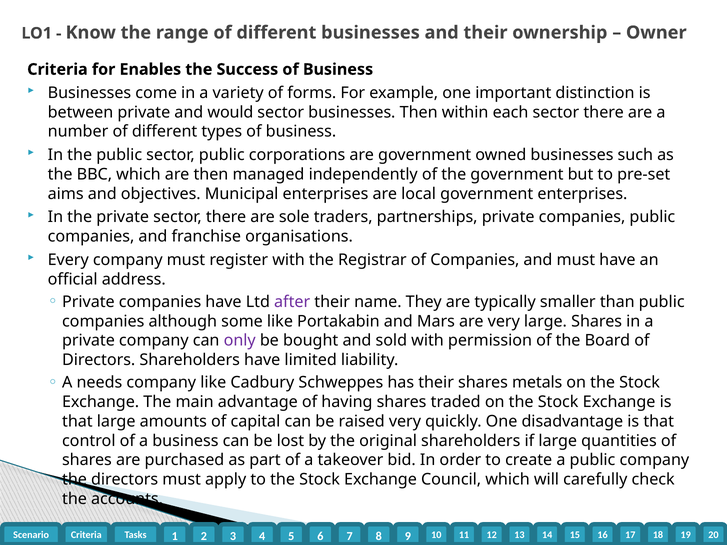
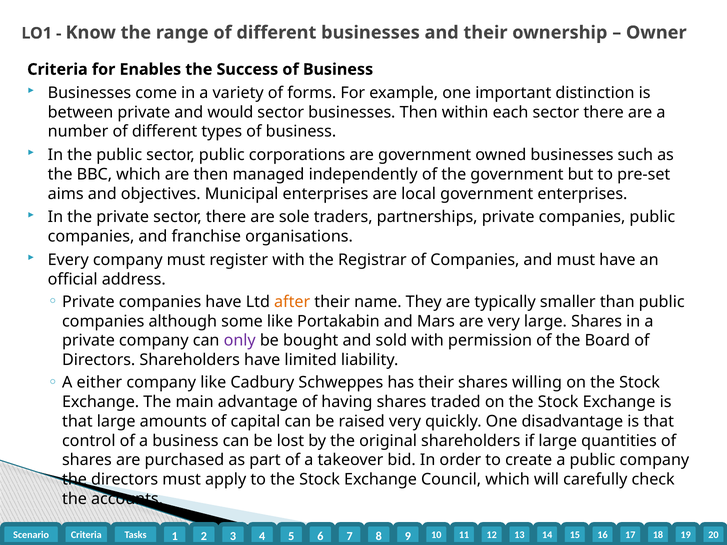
after colour: purple -> orange
needs: needs -> either
metals: metals -> willing
